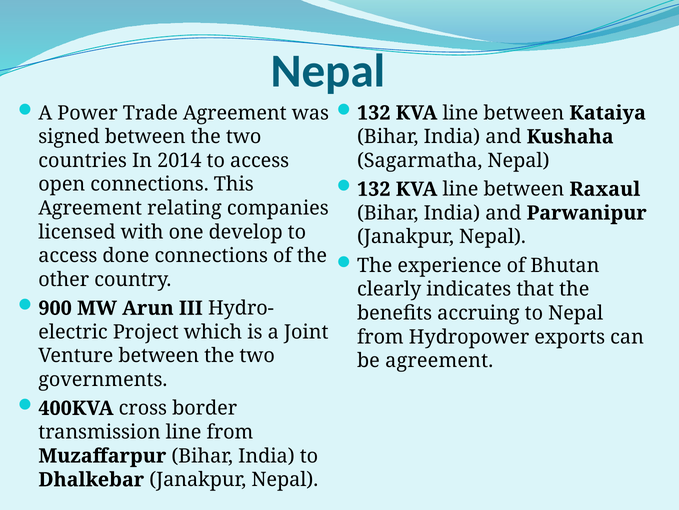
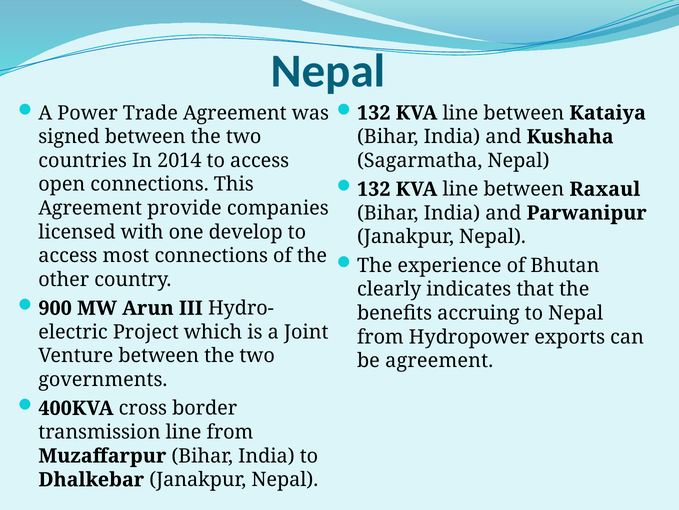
relating: relating -> provide
done: done -> most
